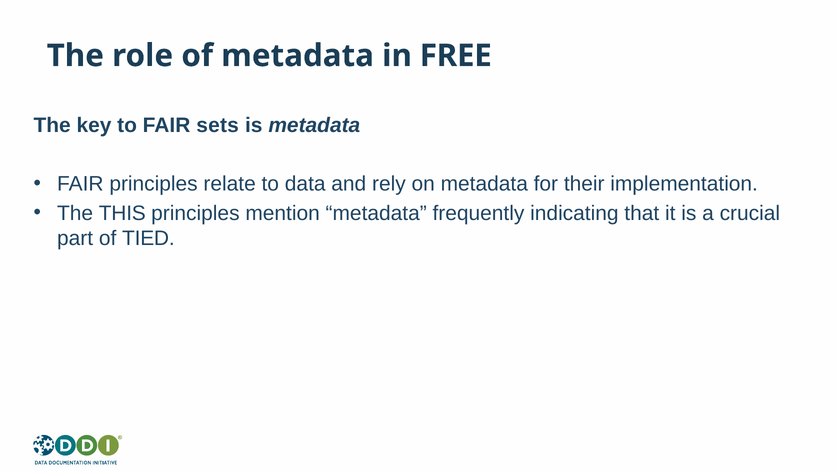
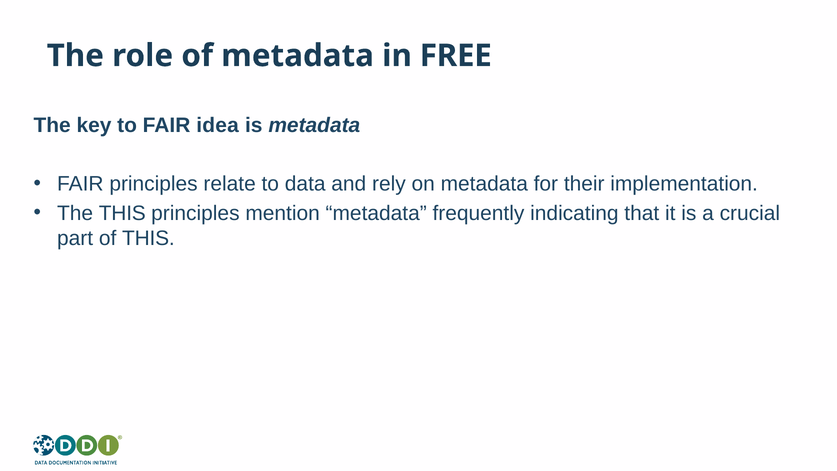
sets: sets -> idea
of TIED: TIED -> THIS
